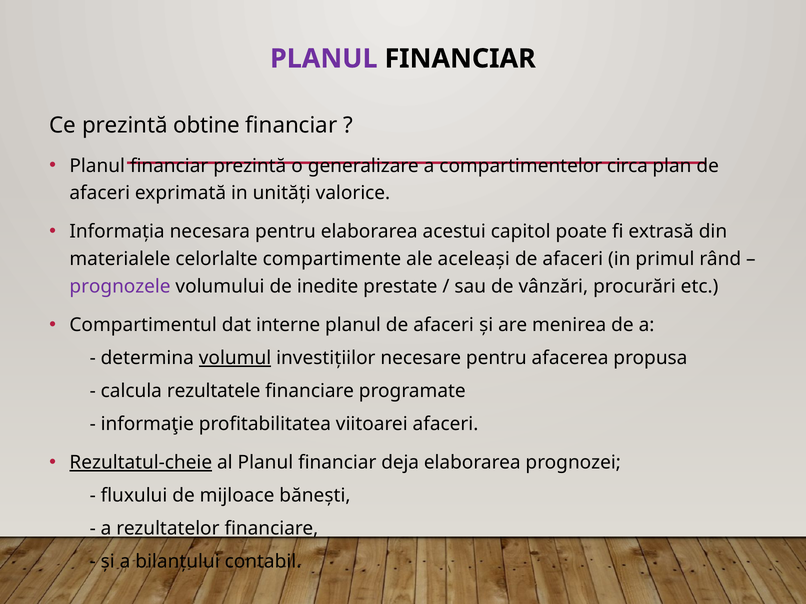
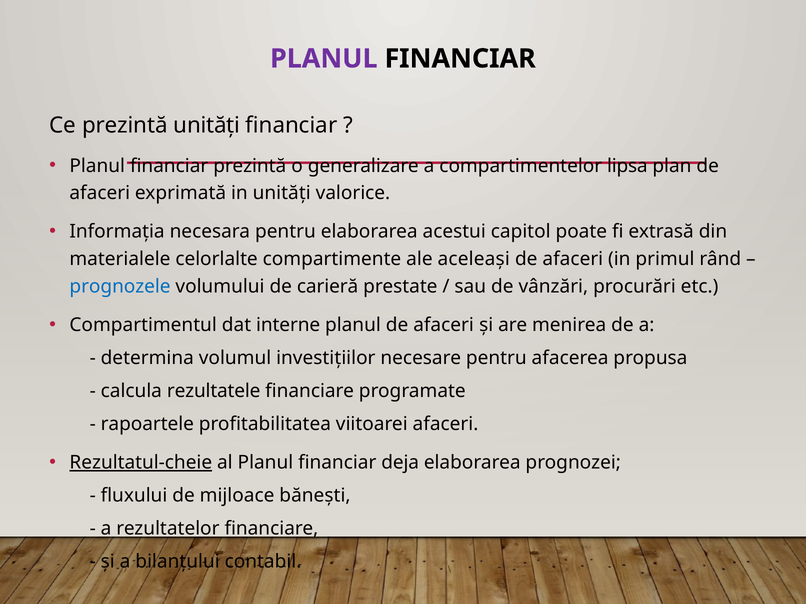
prezintă obtine: obtine -> unități
circa: circa -> lipsa
prognozele colour: purple -> blue
inedite: inedite -> carieră
volumul underline: present -> none
informaţie: informaţie -> rapoartele
